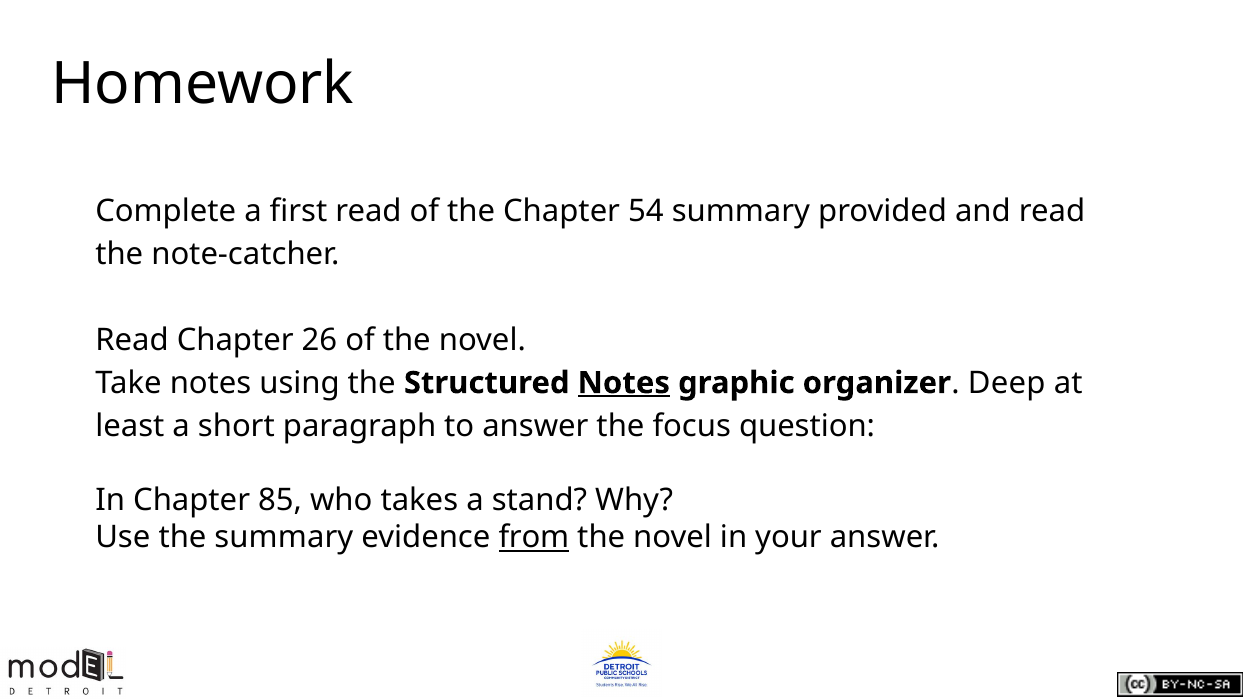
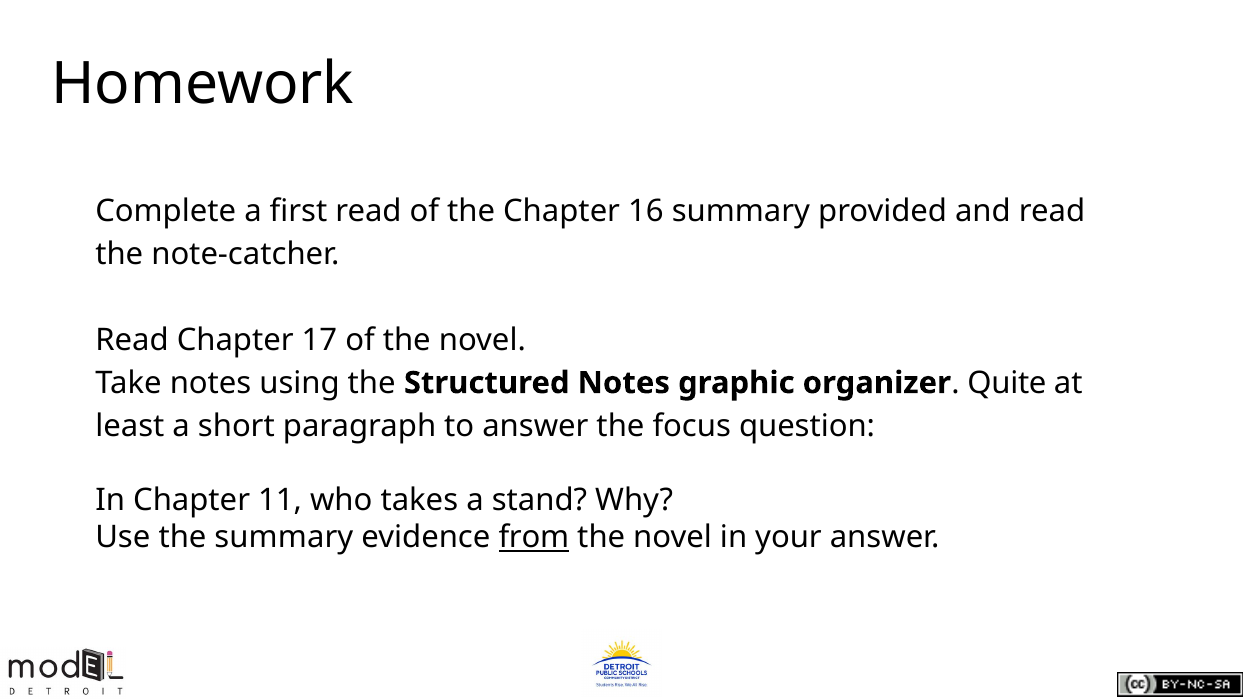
54: 54 -> 16
26: 26 -> 17
Notes at (624, 383) underline: present -> none
Deep: Deep -> Quite
85: 85 -> 11
